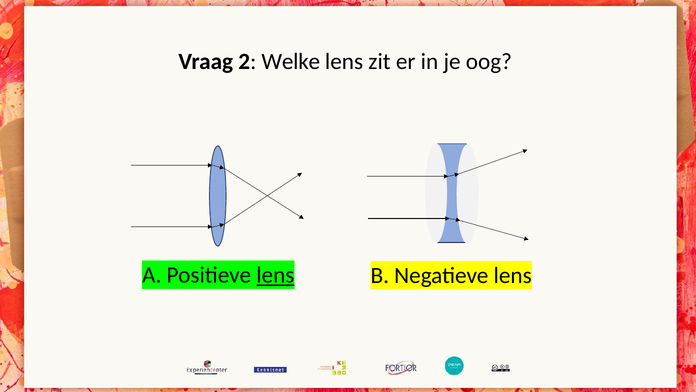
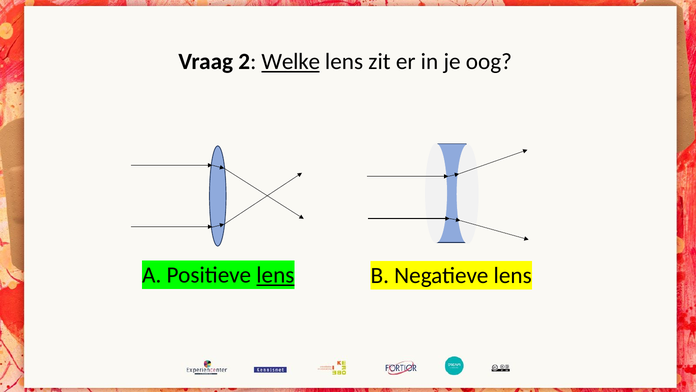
Welke underline: none -> present
